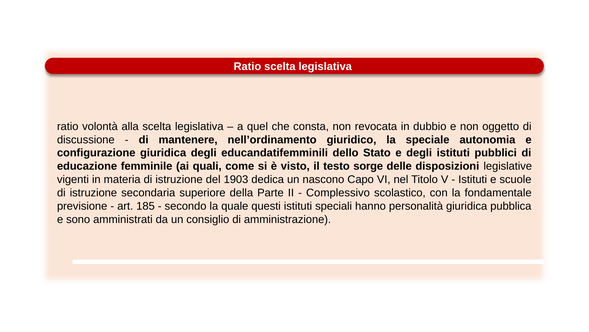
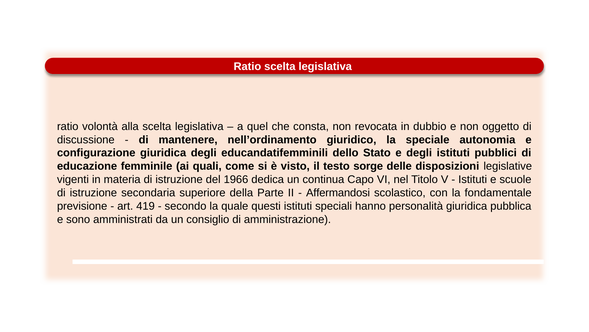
1903: 1903 -> 1966
nascono: nascono -> continua
Complessivo: Complessivo -> Affermandosi
185: 185 -> 419
